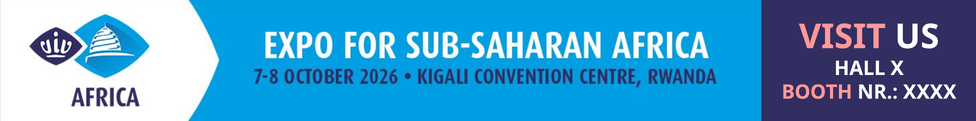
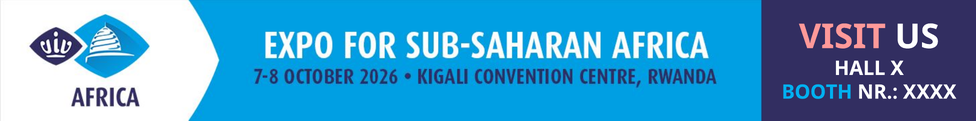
BOOTH colour: pink -> light blue
